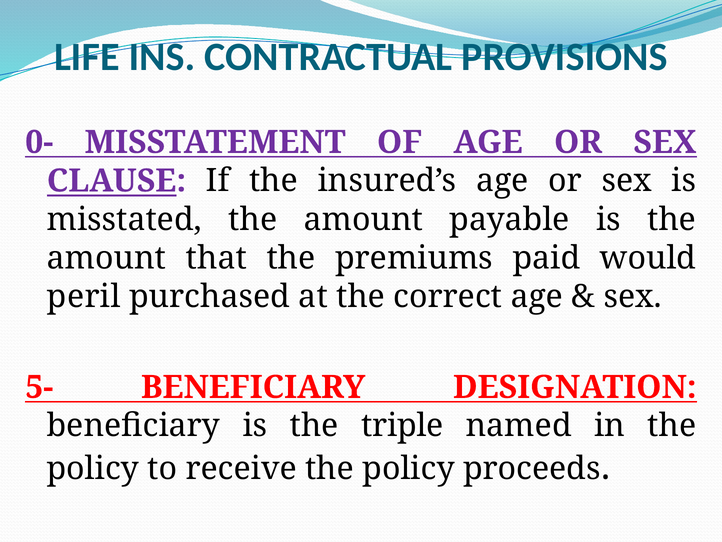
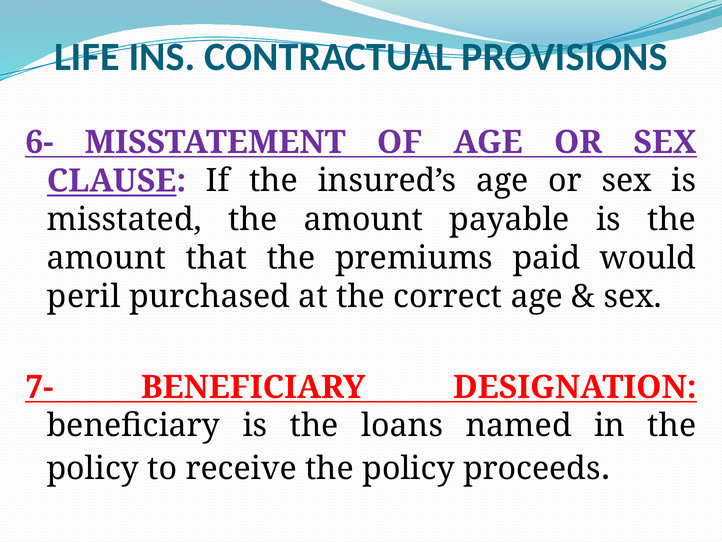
0-: 0- -> 6-
5-: 5- -> 7-
triple: triple -> loans
